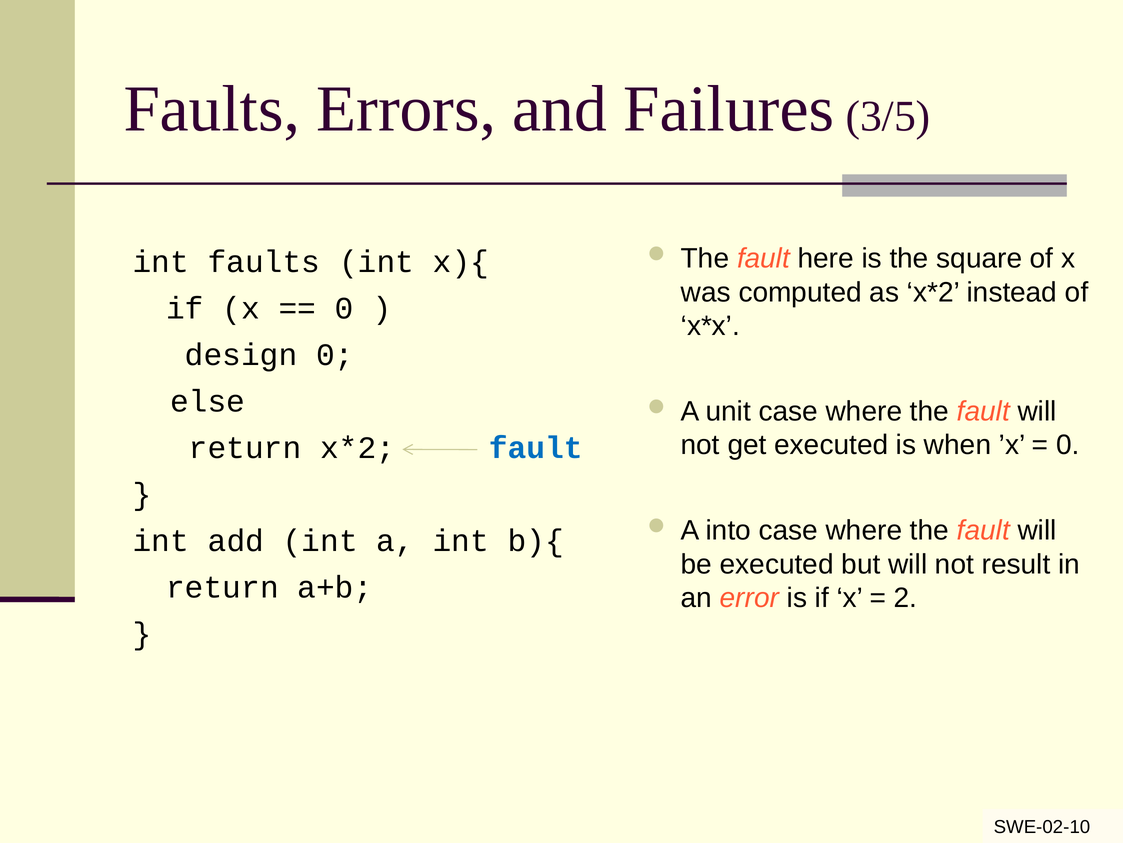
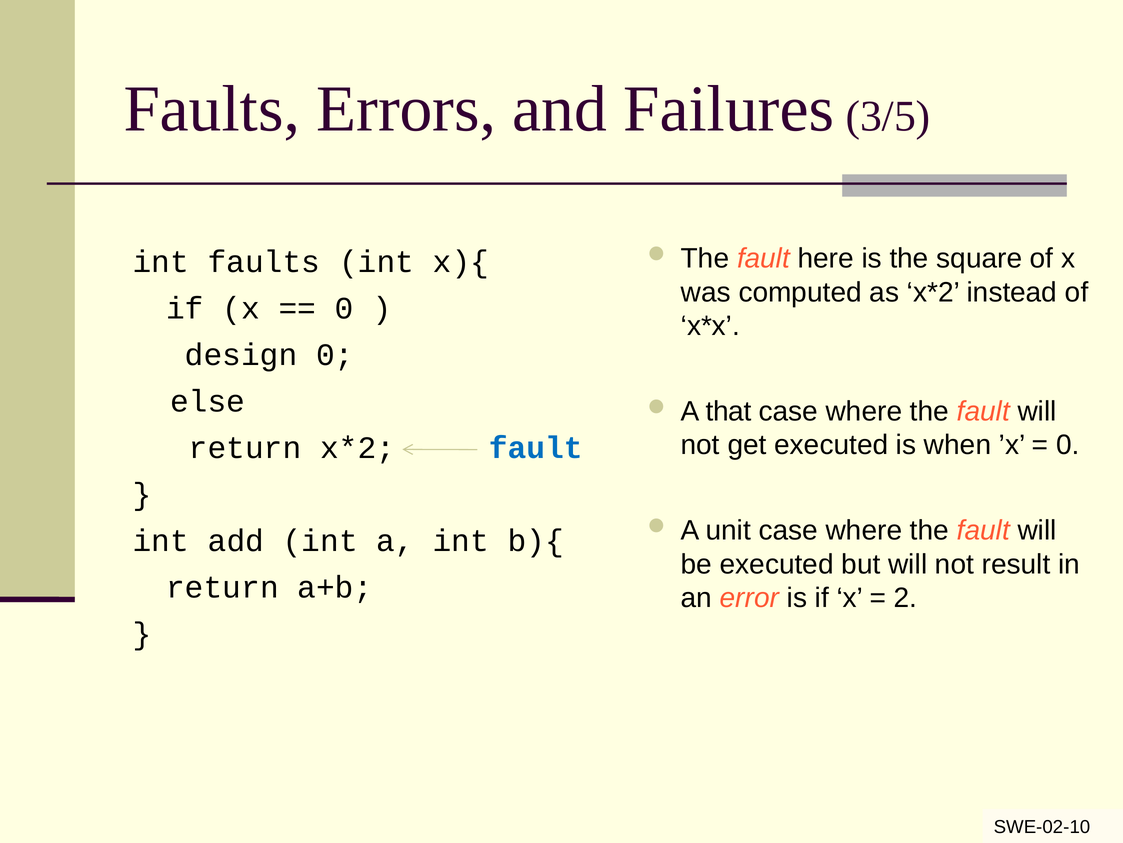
unit: unit -> that
into: into -> unit
